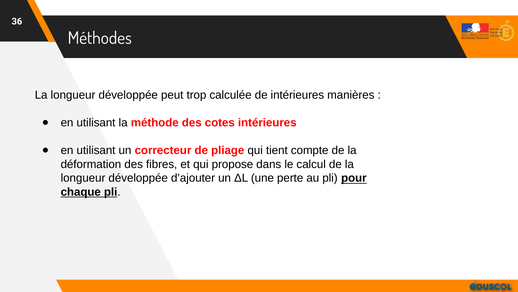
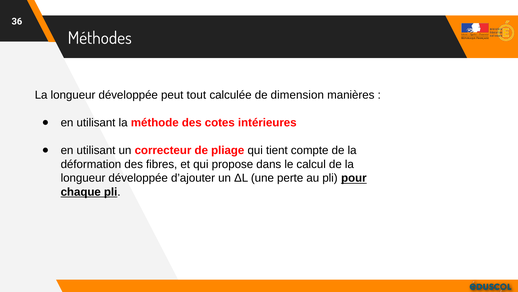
trop: trop -> tout
de intérieures: intérieures -> dimension
